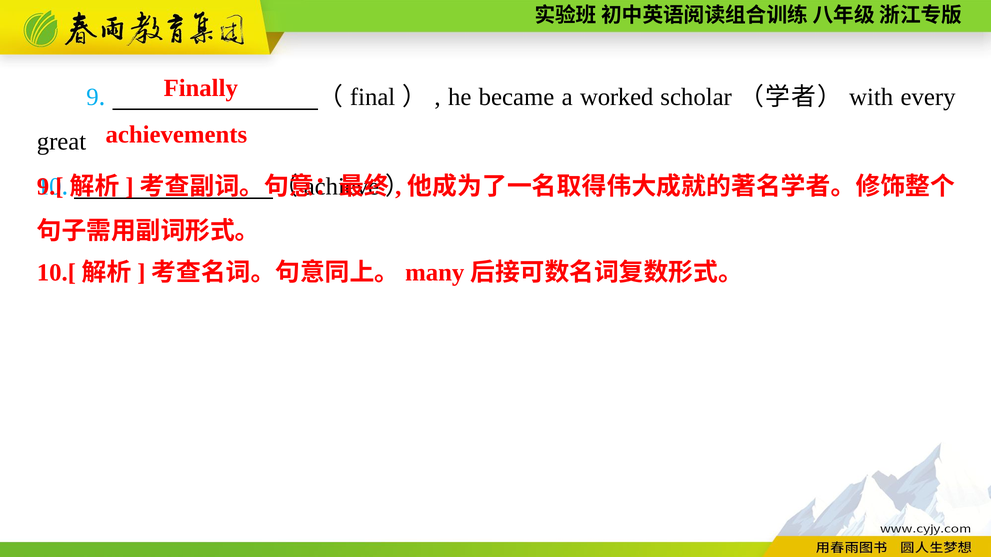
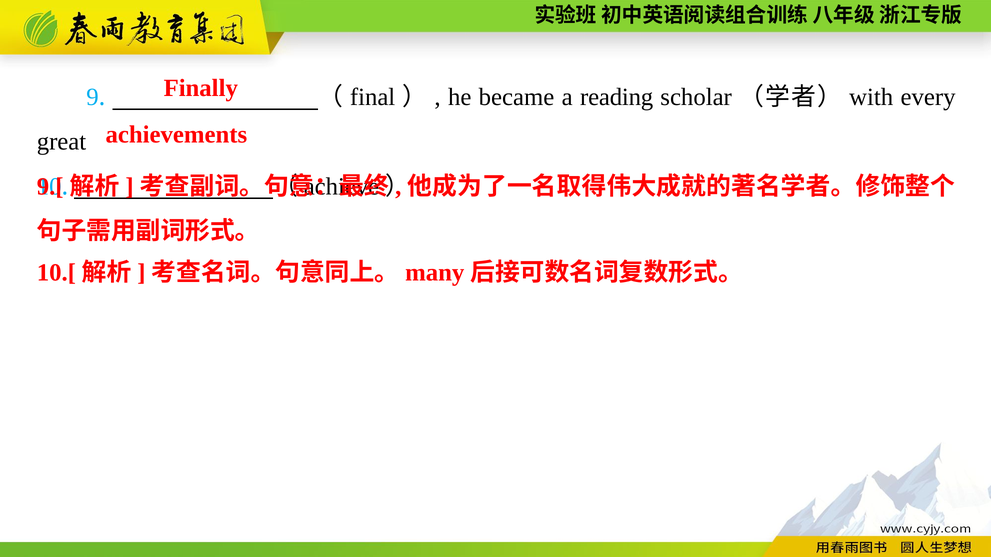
worked: worked -> reading
